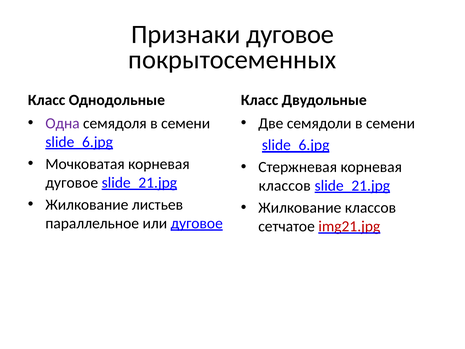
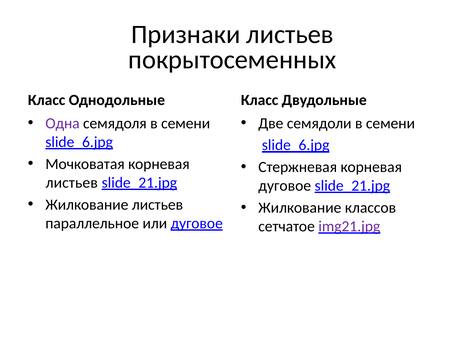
Признаки дуговое: дуговое -> листьев
дуговое at (72, 183): дуговое -> листьев
классов at (285, 186): классов -> дуговое
img21.jpg colour: red -> purple
